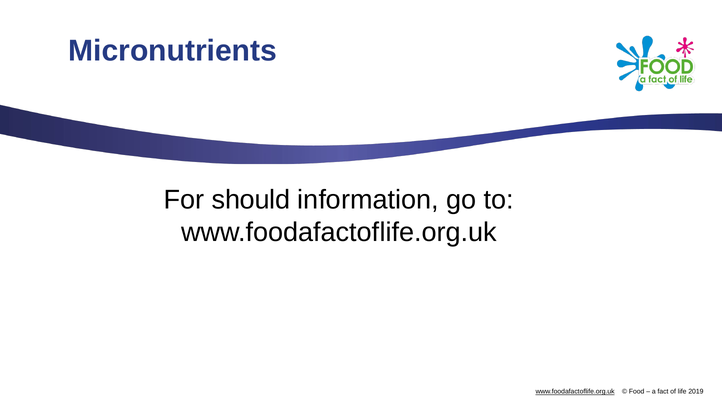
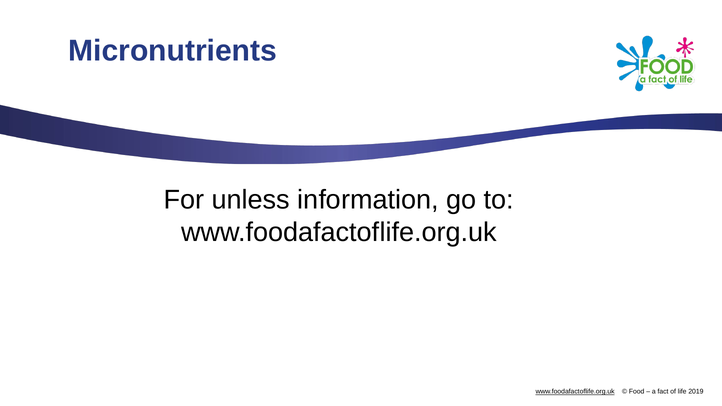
should: should -> unless
